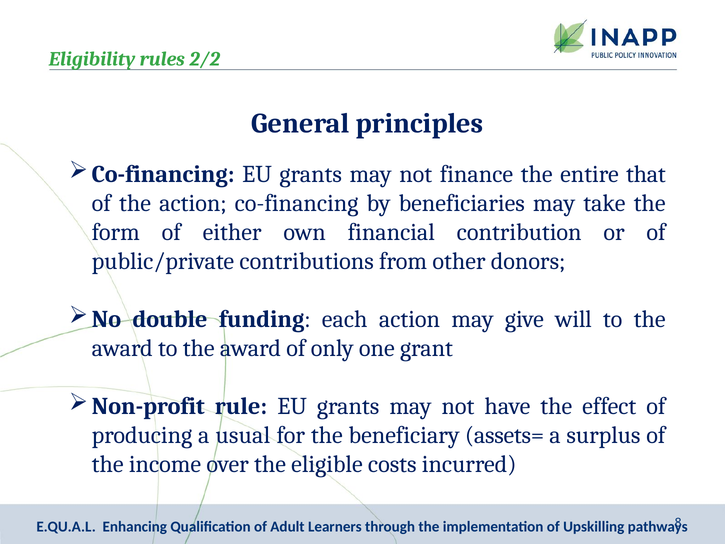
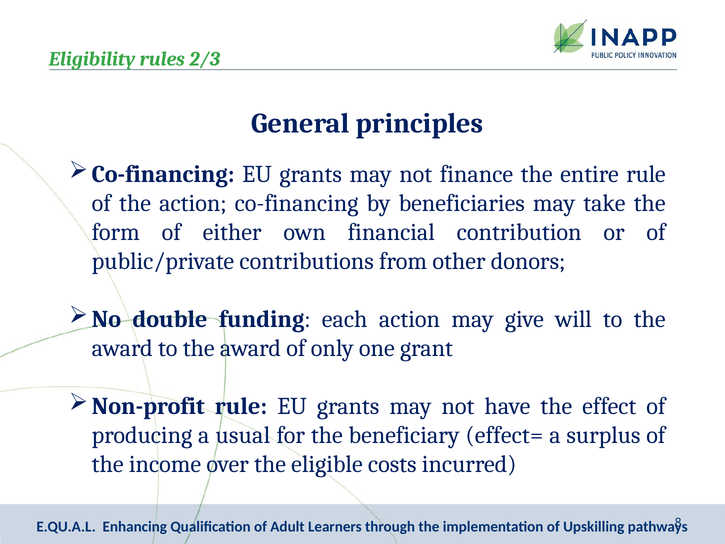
2/2: 2/2 -> 2/3
entire that: that -> rule
assets=: assets= -> effect=
